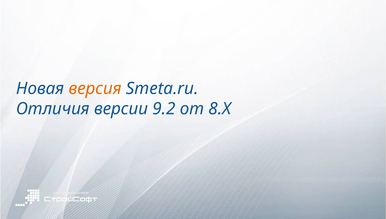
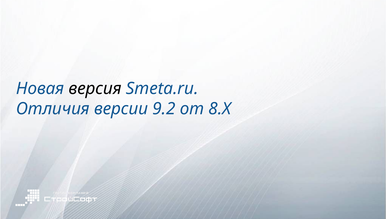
версия colour: orange -> black
